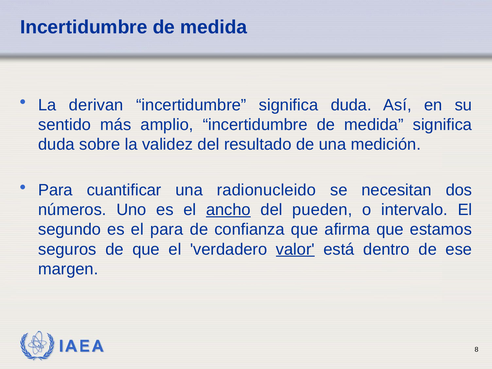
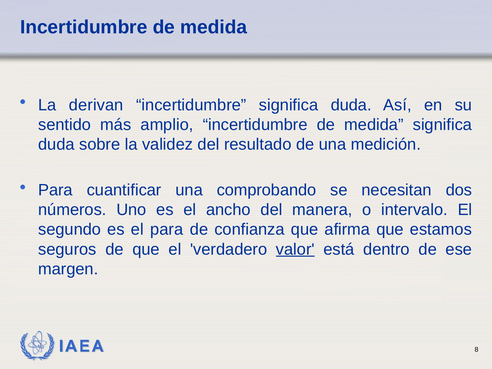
radionucleido: radionucleido -> comprobando
ancho underline: present -> none
pueden: pueden -> manera
